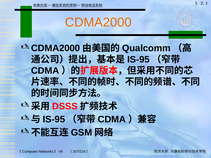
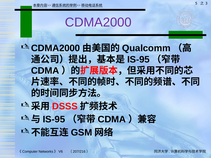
CDMA2000 colour: orange -> purple
